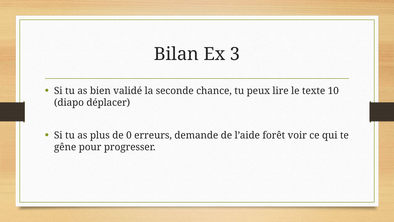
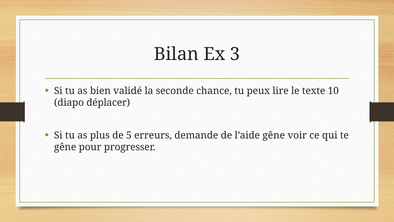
0: 0 -> 5
l’aide forêt: forêt -> gêne
